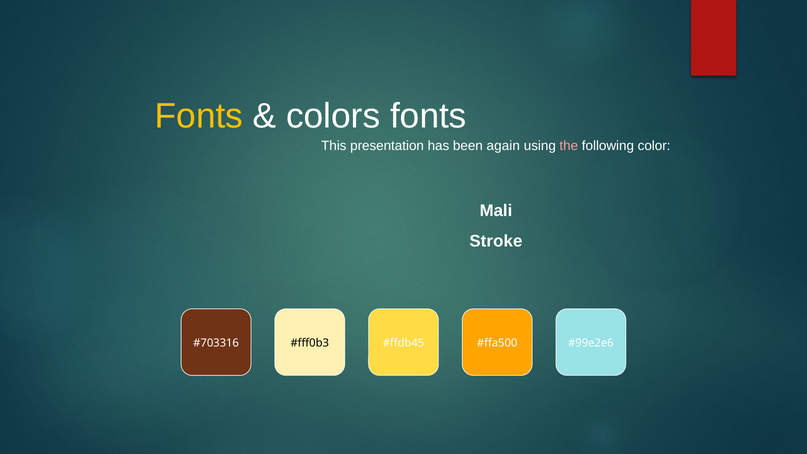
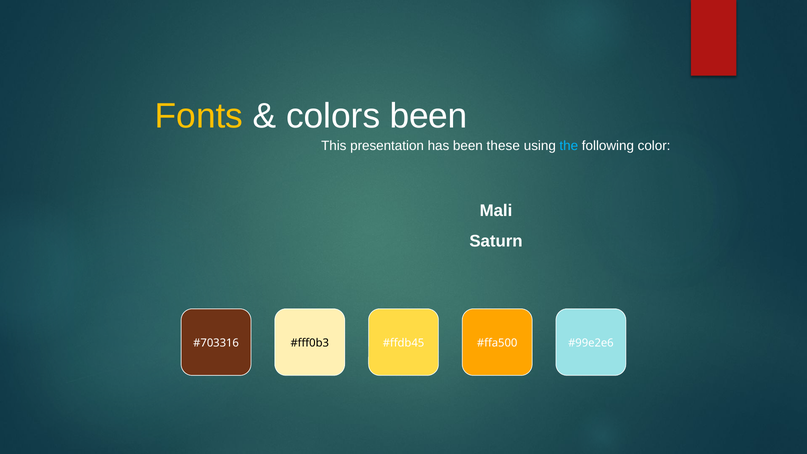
colors fonts: fonts -> been
again: again -> these
the colour: pink -> light blue
Stroke: Stroke -> Saturn
